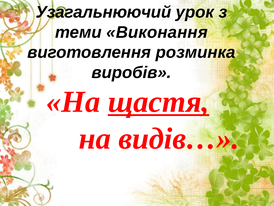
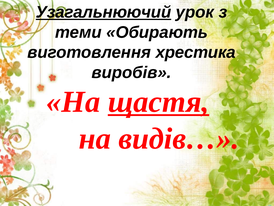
Узагальнюючий underline: none -> present
Виконання: Виконання -> Обирають
розминка: розминка -> хрестика
